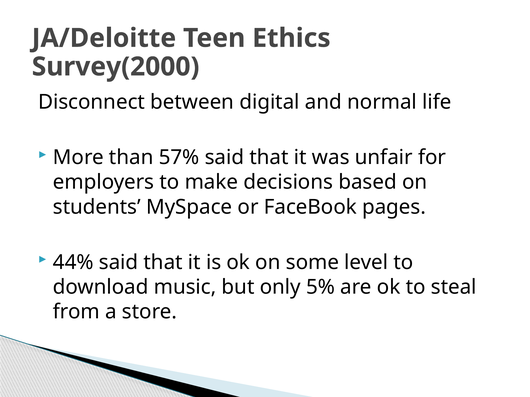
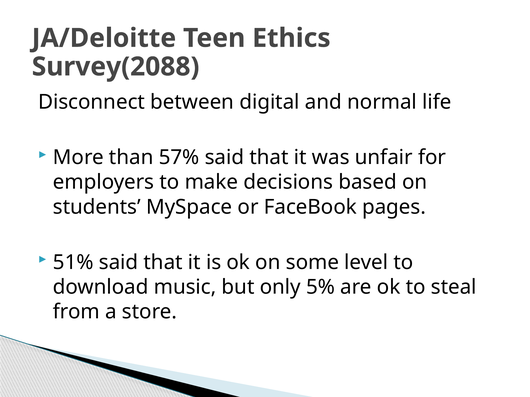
Survey(2000: Survey(2000 -> Survey(2088
44%: 44% -> 51%
